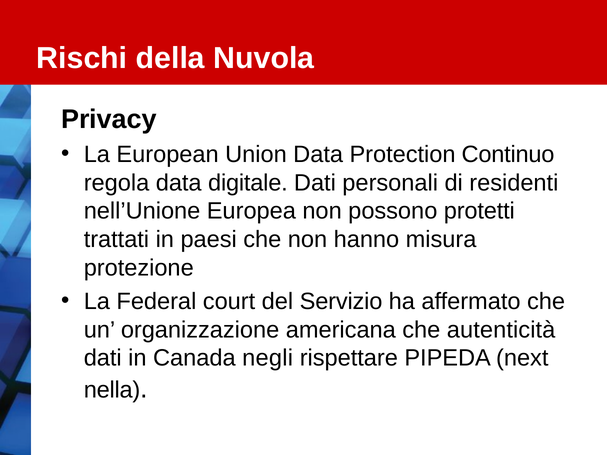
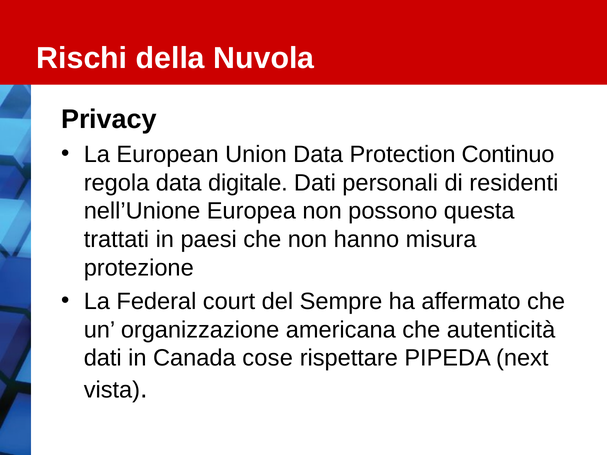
protetti: protetti -> questa
Servizio: Servizio -> Sempre
negli: negli -> cose
nella: nella -> vista
